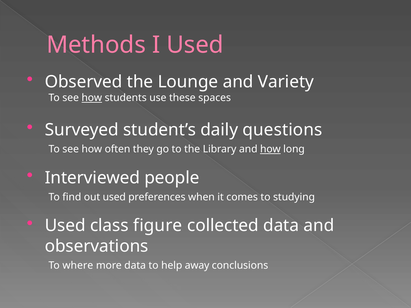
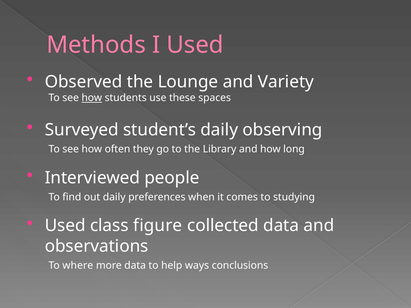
questions: questions -> observing
how at (270, 149) underline: present -> none
out used: used -> daily
away: away -> ways
